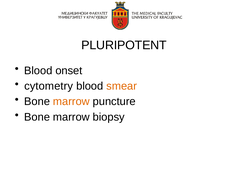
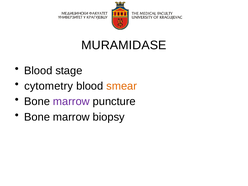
PLURIPOTENT: PLURIPOTENT -> MURAMIDASE
onset: onset -> stage
marrow at (71, 102) colour: orange -> purple
